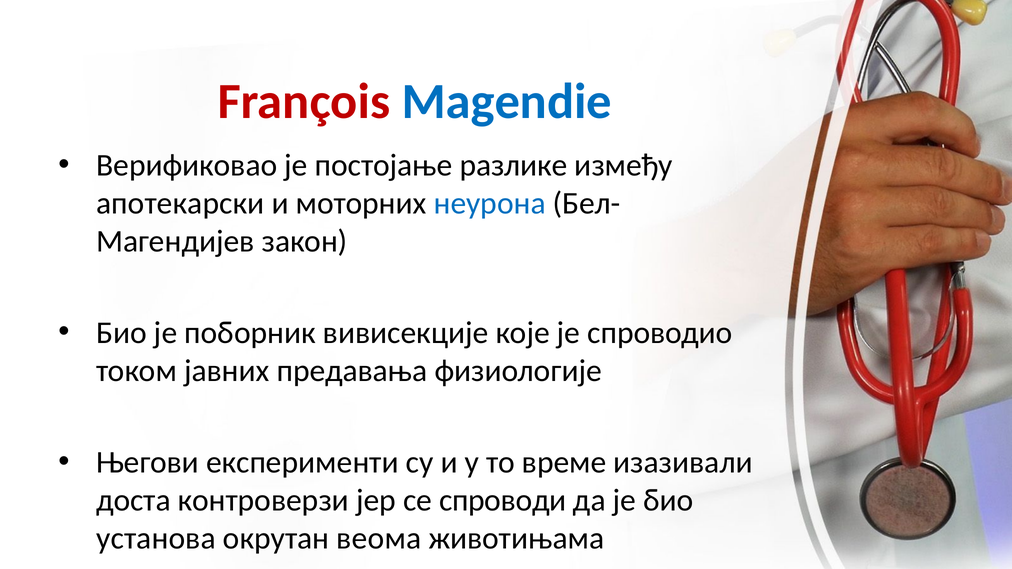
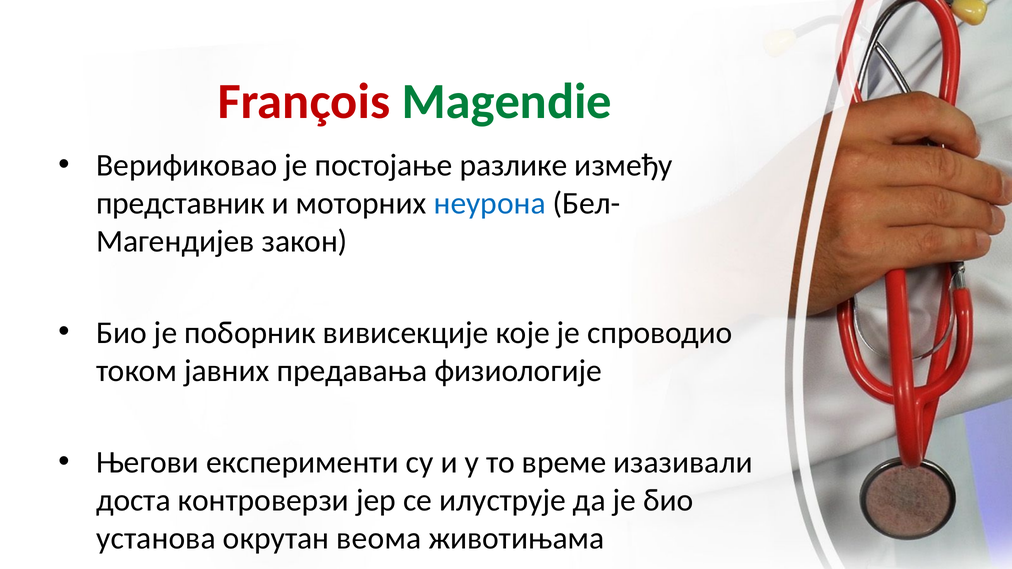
Magendie colour: blue -> green
апотекарски: апотекарски -> представник
спроводи: спроводи -> илуструје
